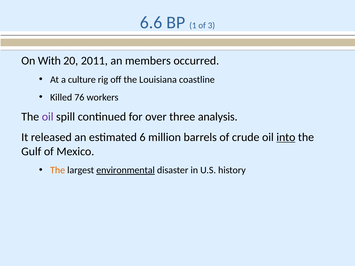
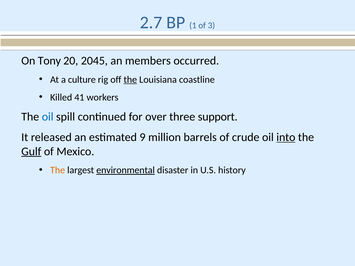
6.6: 6.6 -> 2.7
With: With -> Tony
2011: 2011 -> 2045
the at (130, 80) underline: none -> present
76: 76 -> 41
oil at (48, 117) colour: purple -> blue
analysis: analysis -> support
6: 6 -> 9
Gulf underline: none -> present
